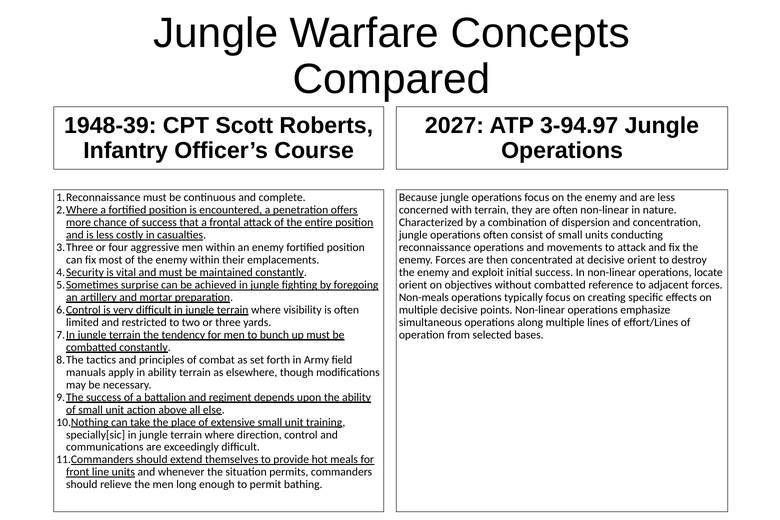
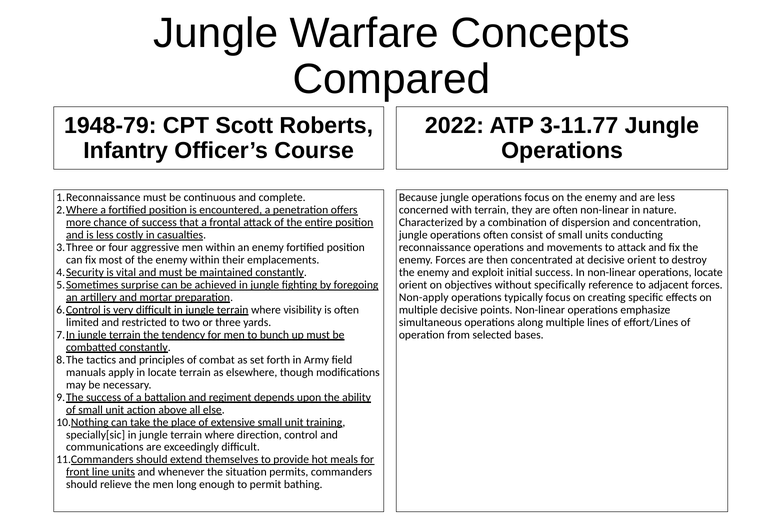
1948-39: 1948-39 -> 1948-79
2027: 2027 -> 2022
3-94.97: 3-94.97 -> 3-11.77
without combatted: combatted -> specifically
Non-meals: Non-meals -> Non-apply
in ability: ability -> locate
